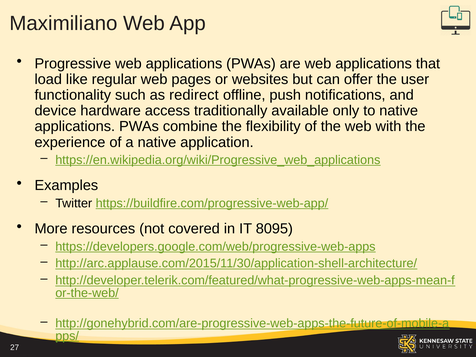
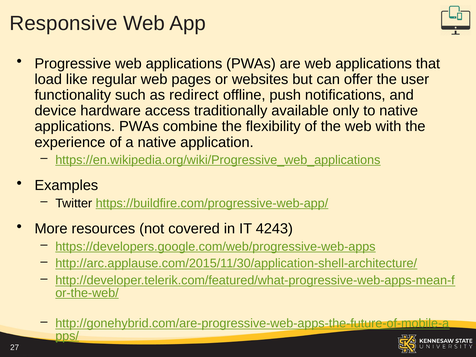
Maximiliano: Maximiliano -> Responsive
8095: 8095 -> 4243
